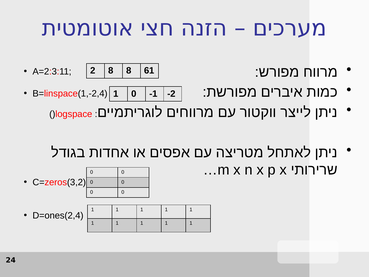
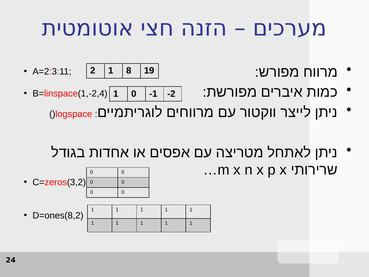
2 8: 8 -> 1
61: 61 -> 19
D=ones(2,4: D=ones(2,4 -> D=ones(8,2
